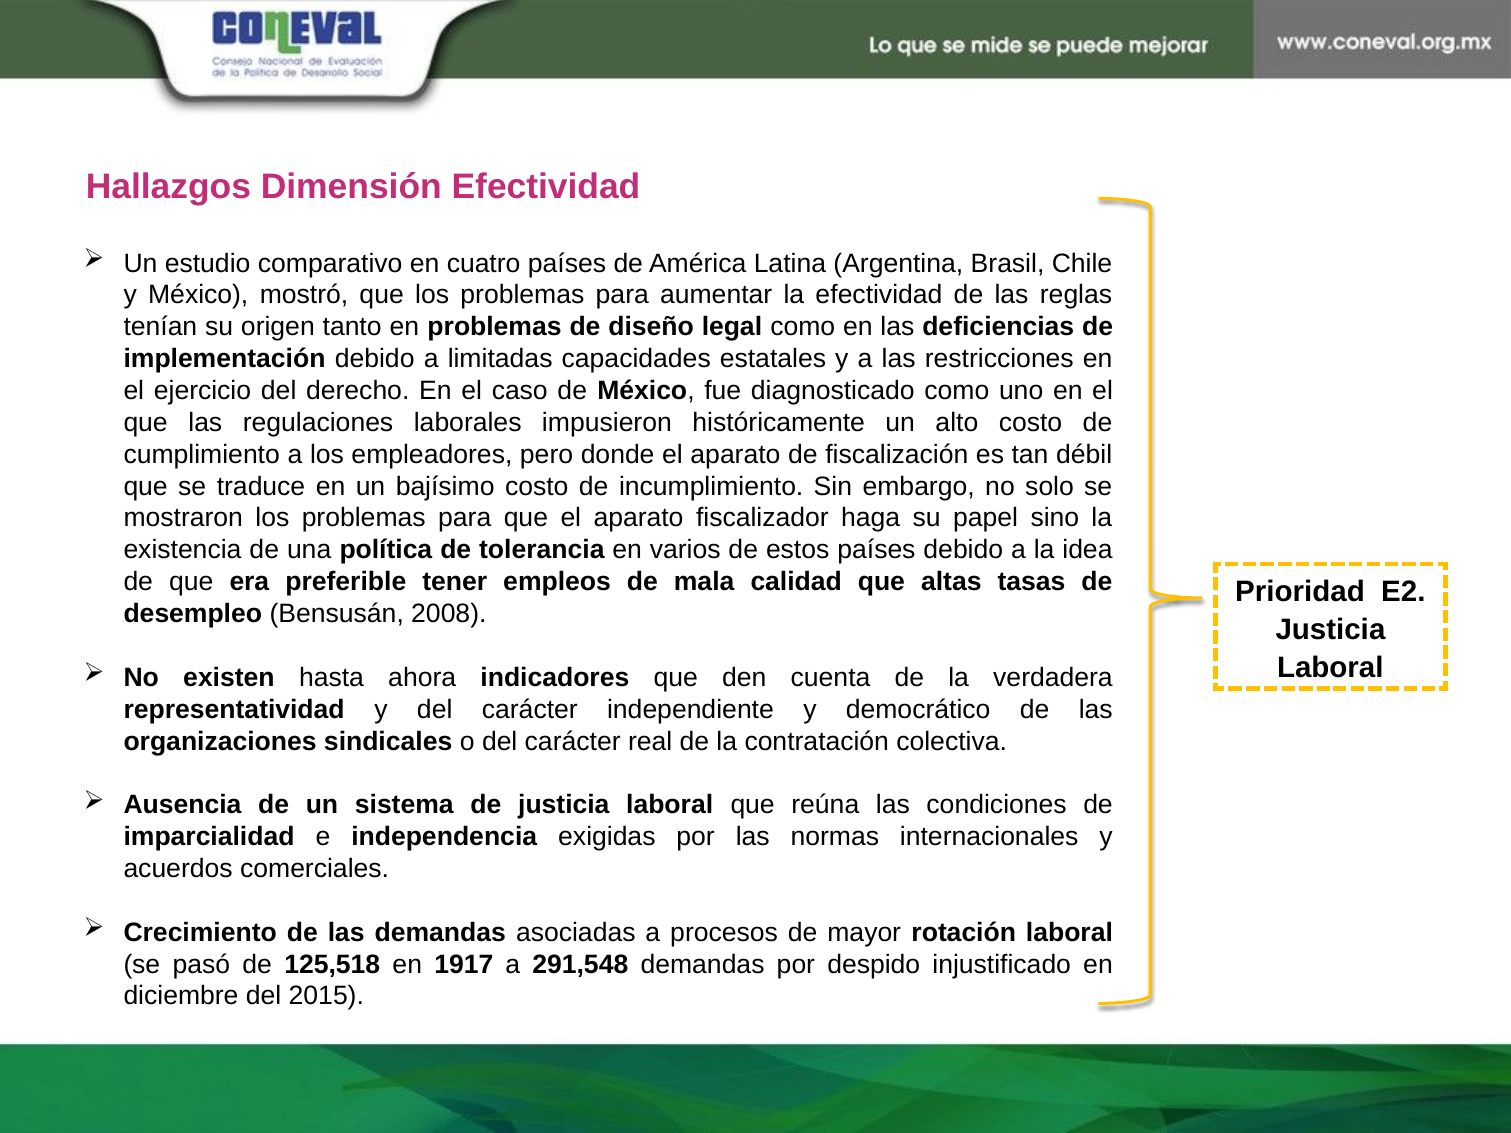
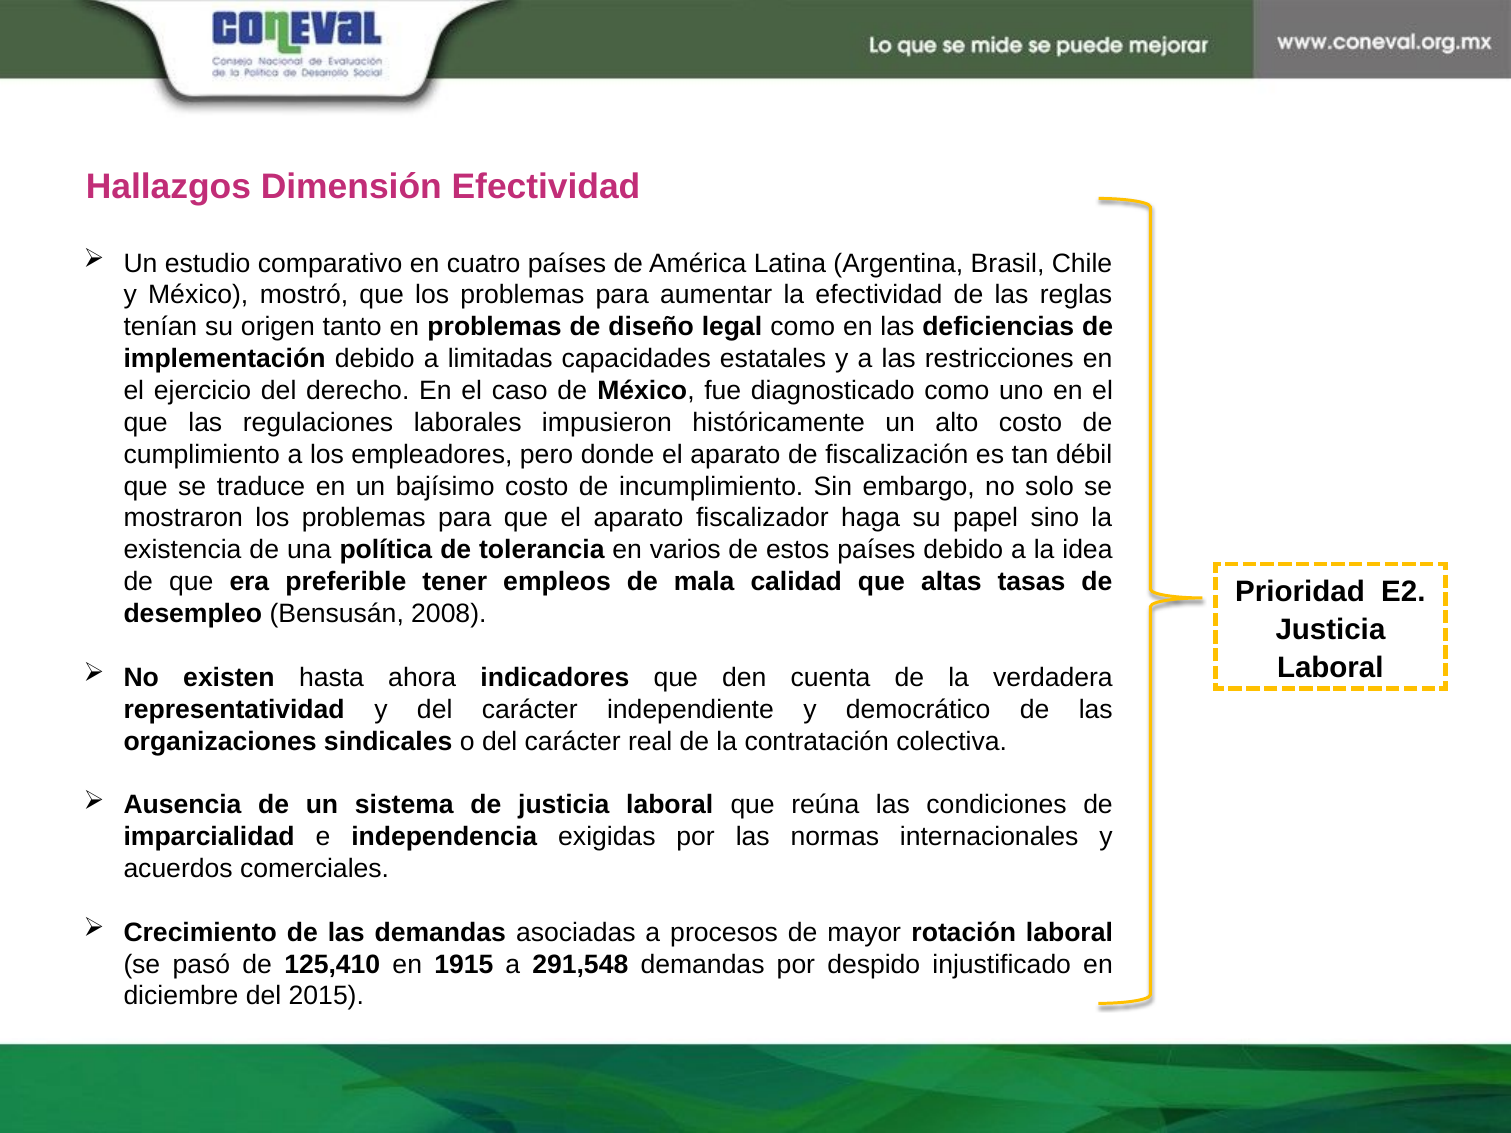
125,518: 125,518 -> 125,410
1917: 1917 -> 1915
